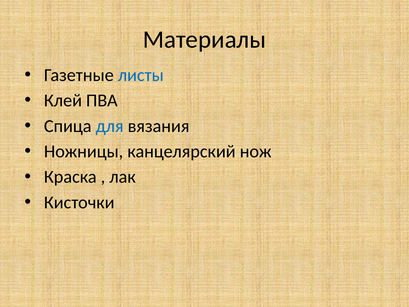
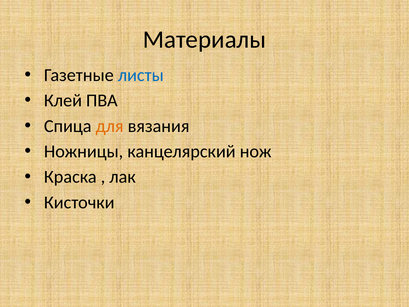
для colour: blue -> orange
